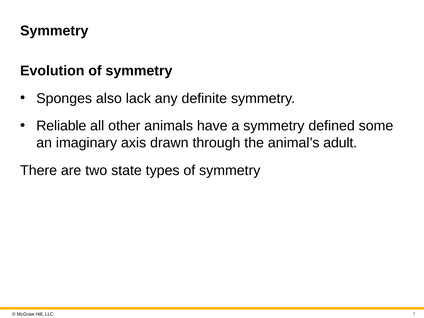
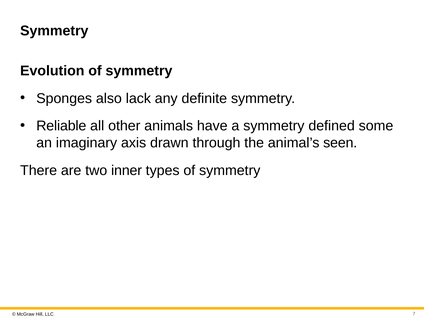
adult: adult -> seen
state: state -> inner
